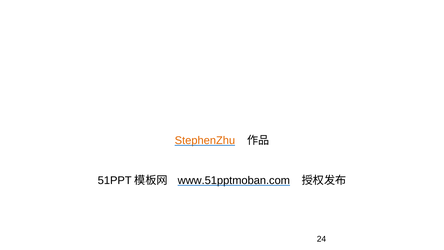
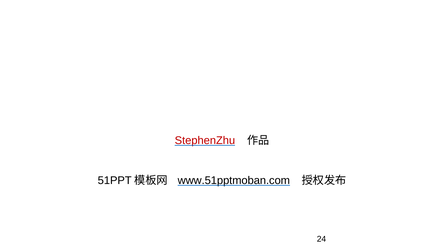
StephenZhu colour: orange -> red
